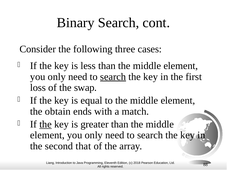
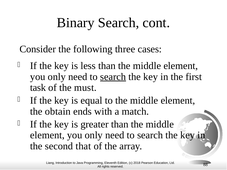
loss: loss -> task
swap: swap -> must
the at (46, 124) underline: present -> none
